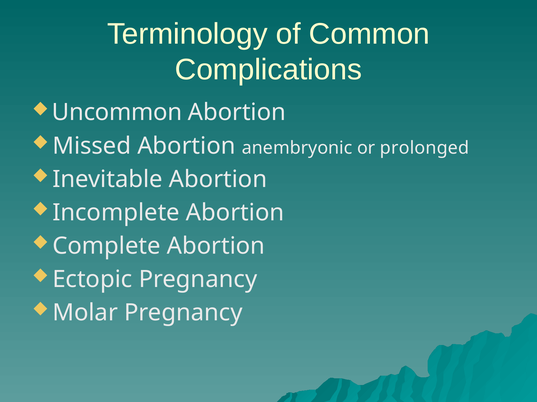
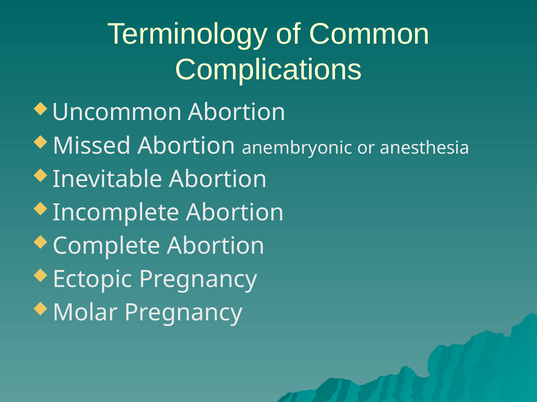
prolonged: prolonged -> anesthesia
